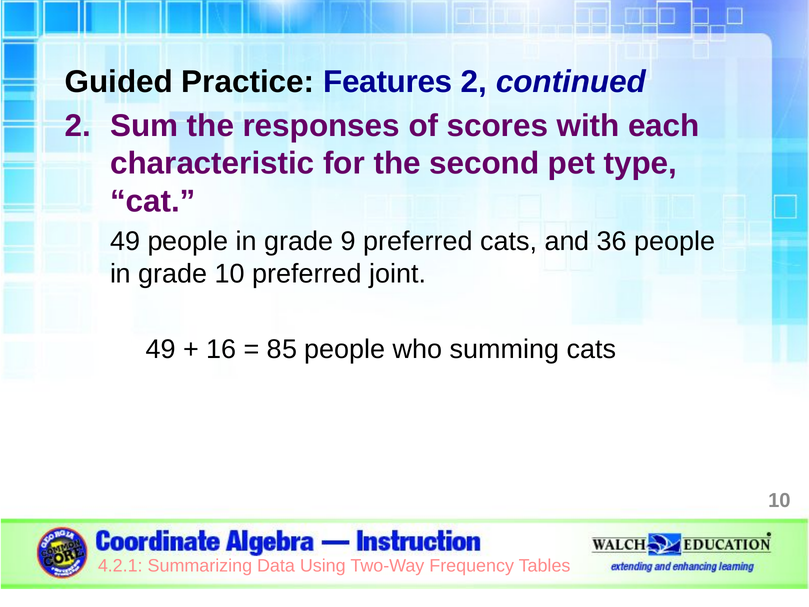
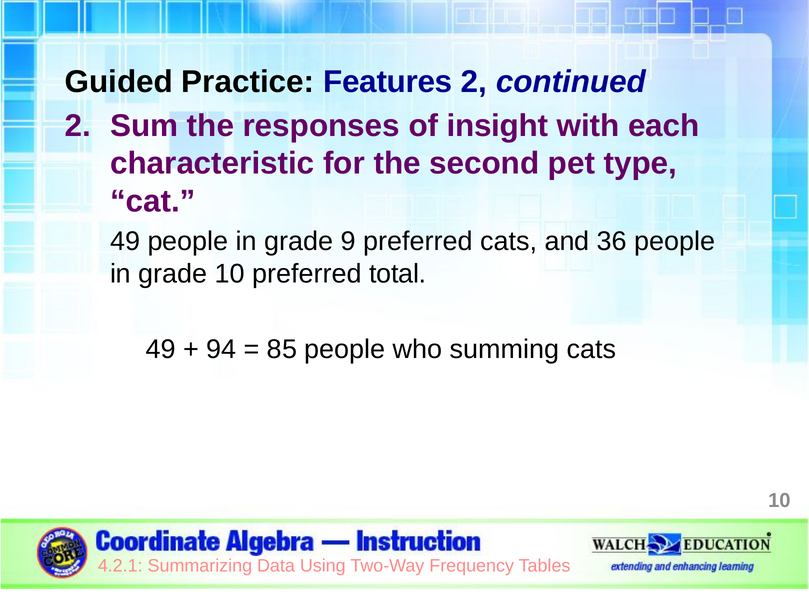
scores: scores -> insight
joint: joint -> total
16: 16 -> 94
